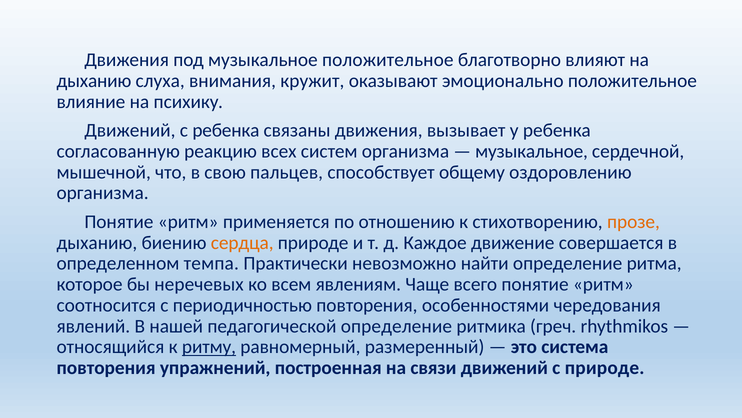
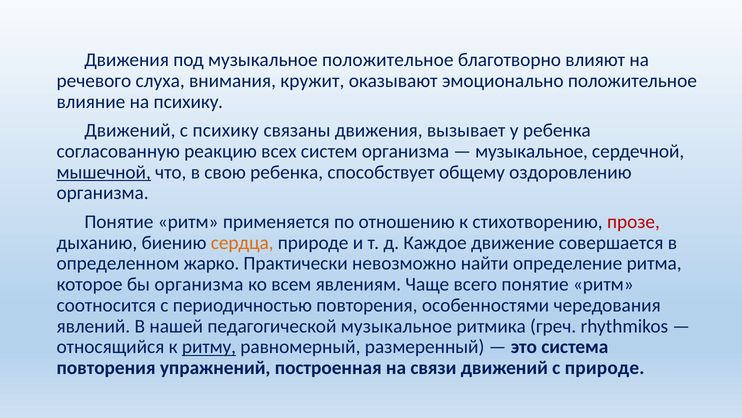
дыханию at (94, 81): дыханию -> речевого
с ребенка: ребенка -> психику
мышечной underline: none -> present
свою пальцев: пальцев -> ребенка
прозе colour: orange -> red
темпа: темпа -> жарко
бы неречевых: неречевых -> организма
педагогической определение: определение -> музыкальное
